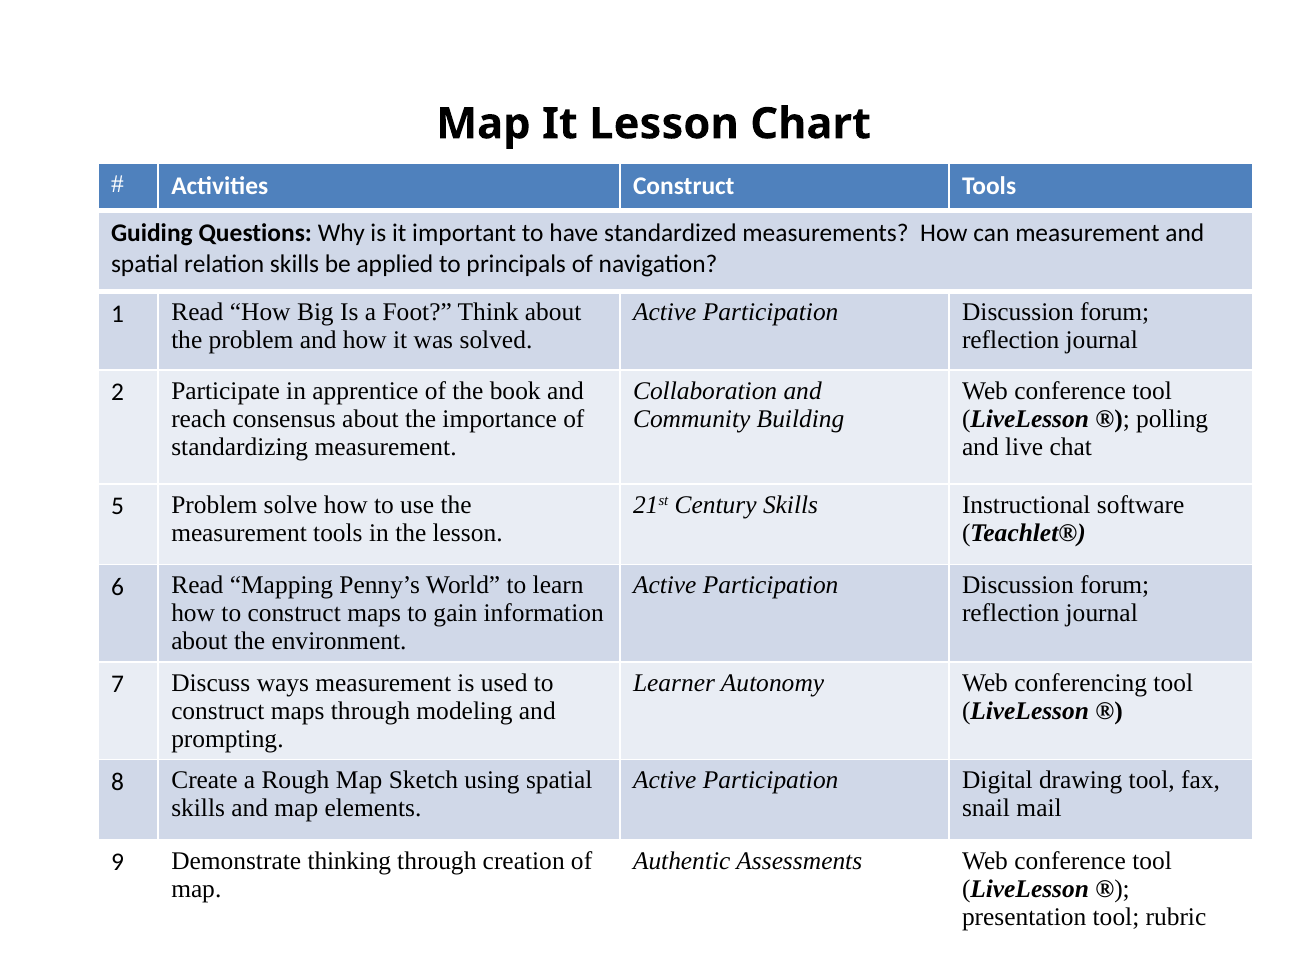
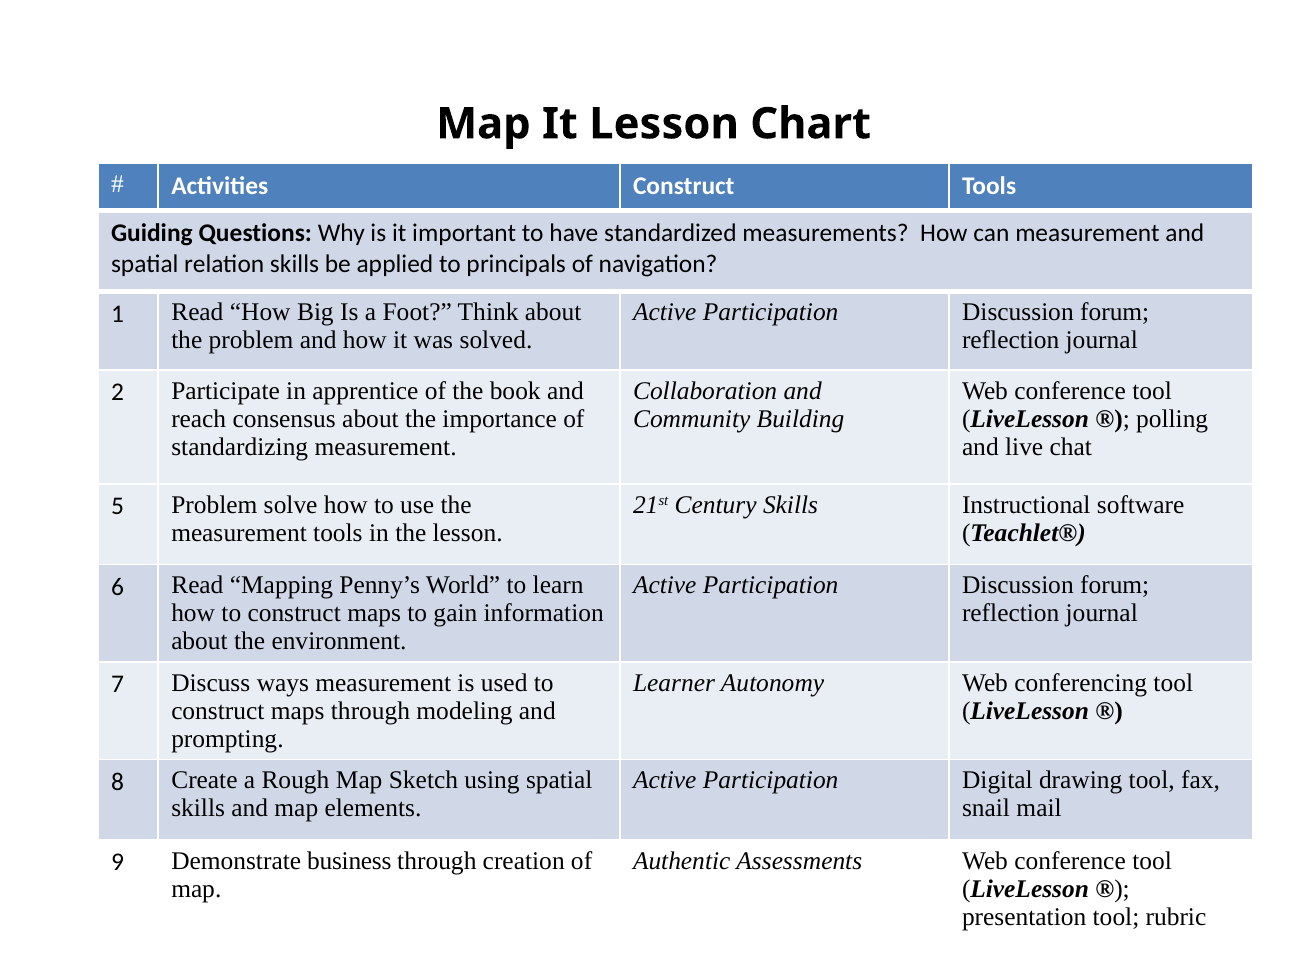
thinking: thinking -> business
